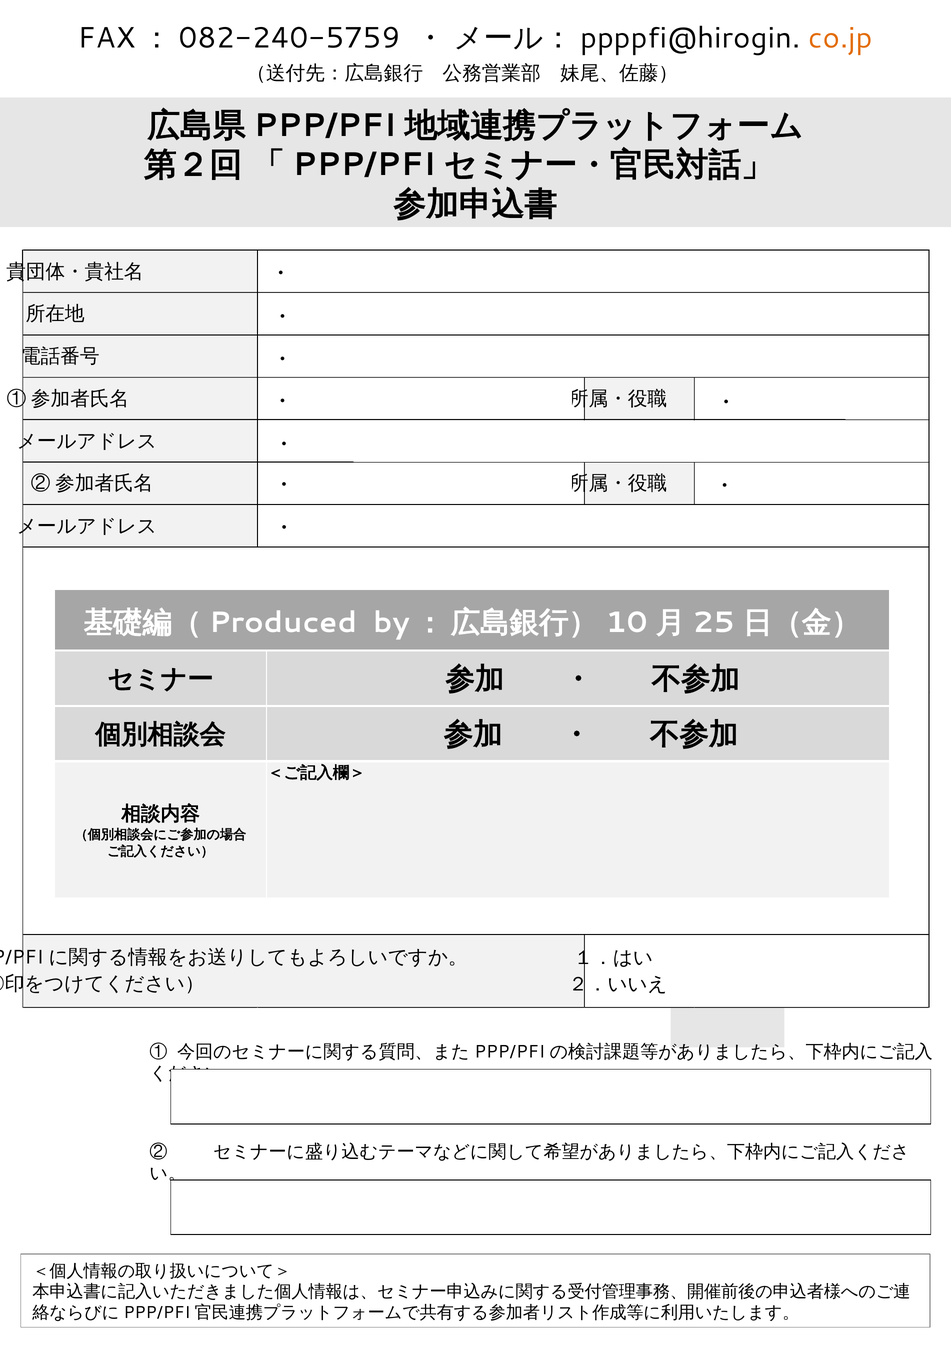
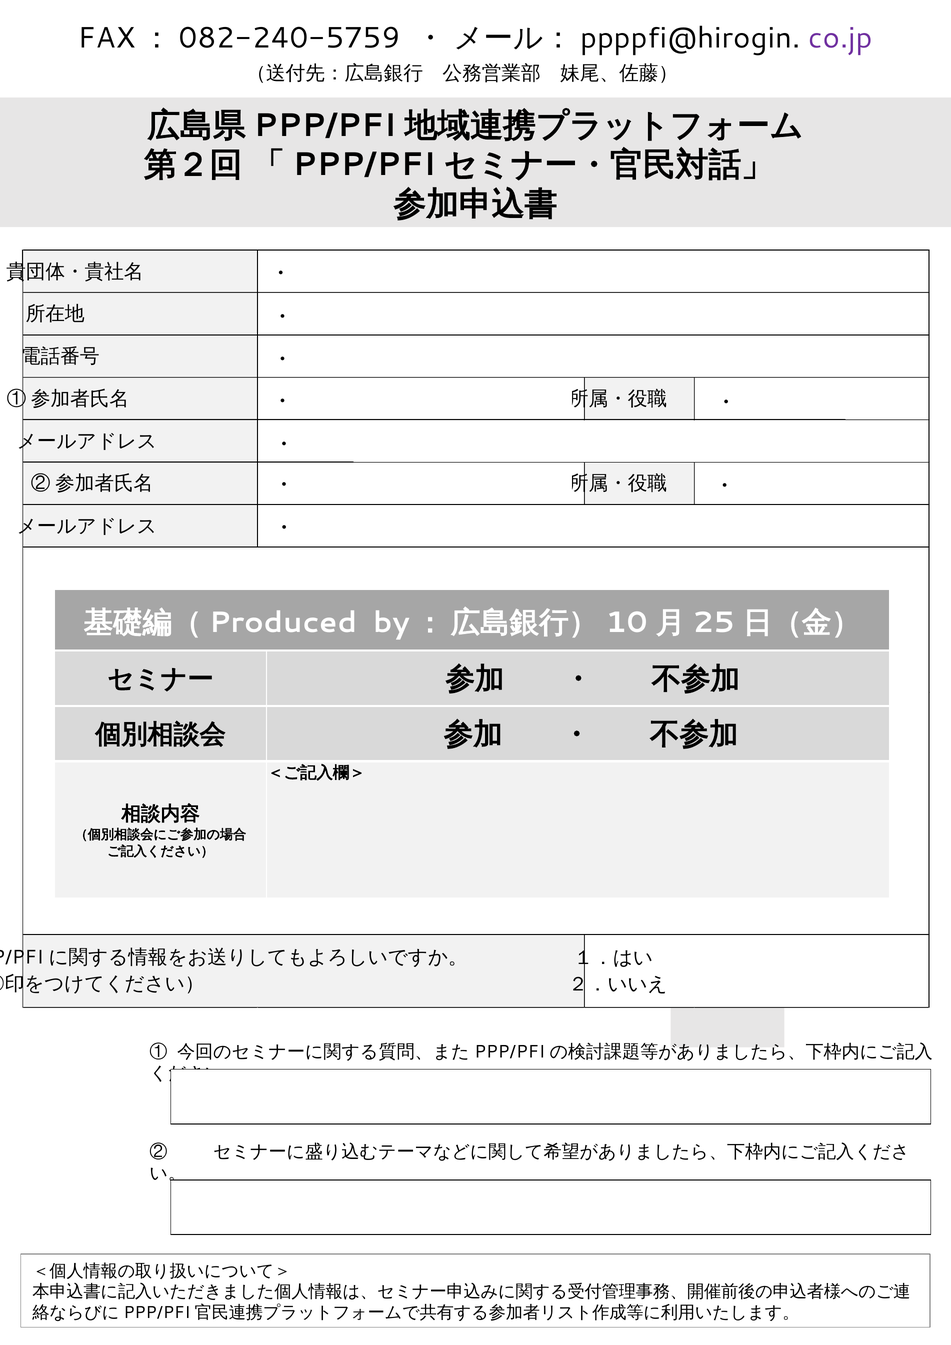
co.jp colour: orange -> purple
